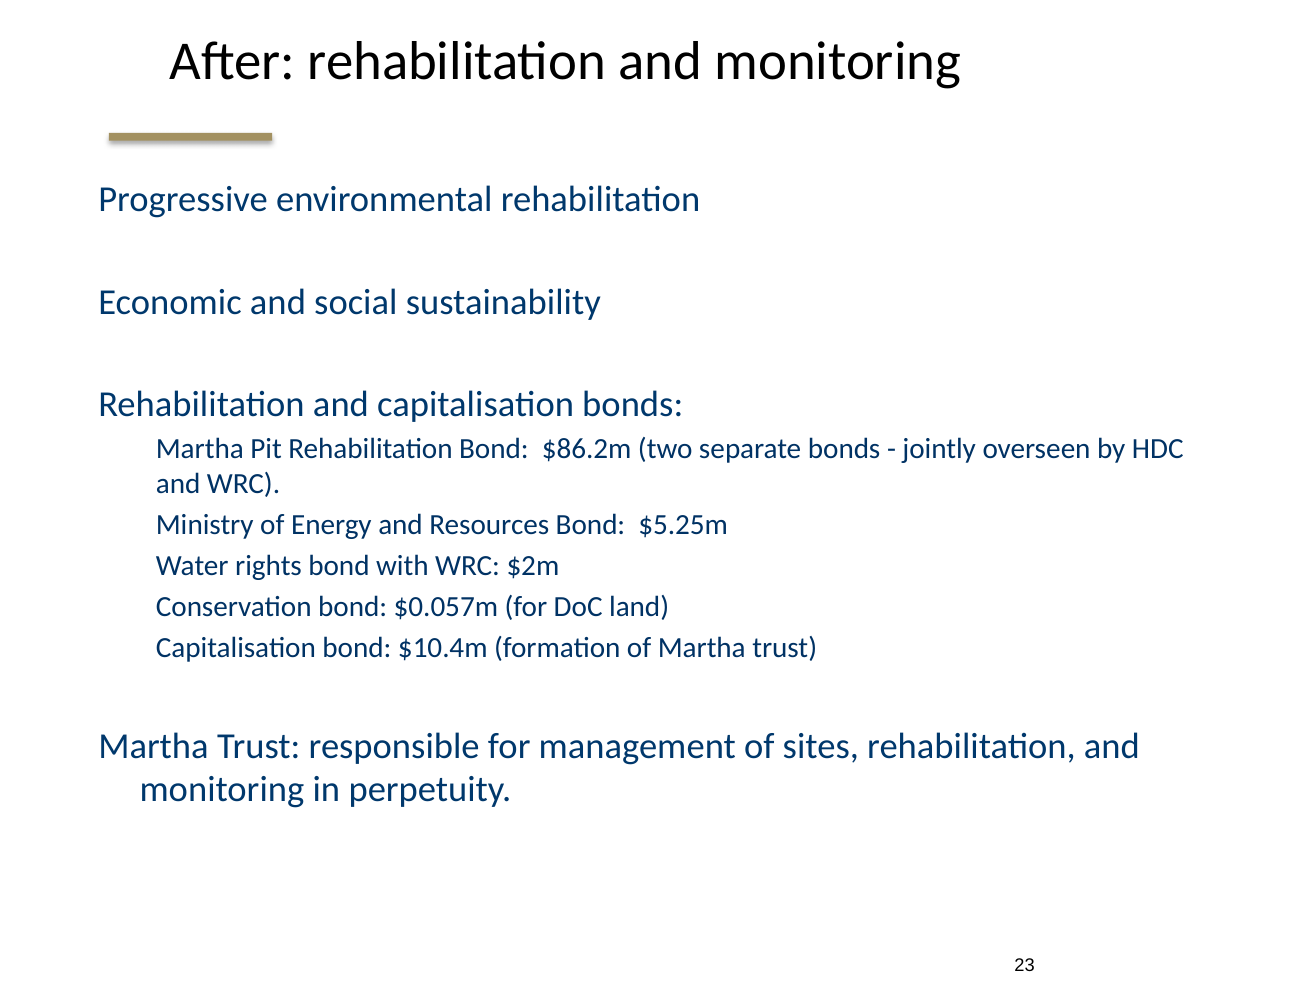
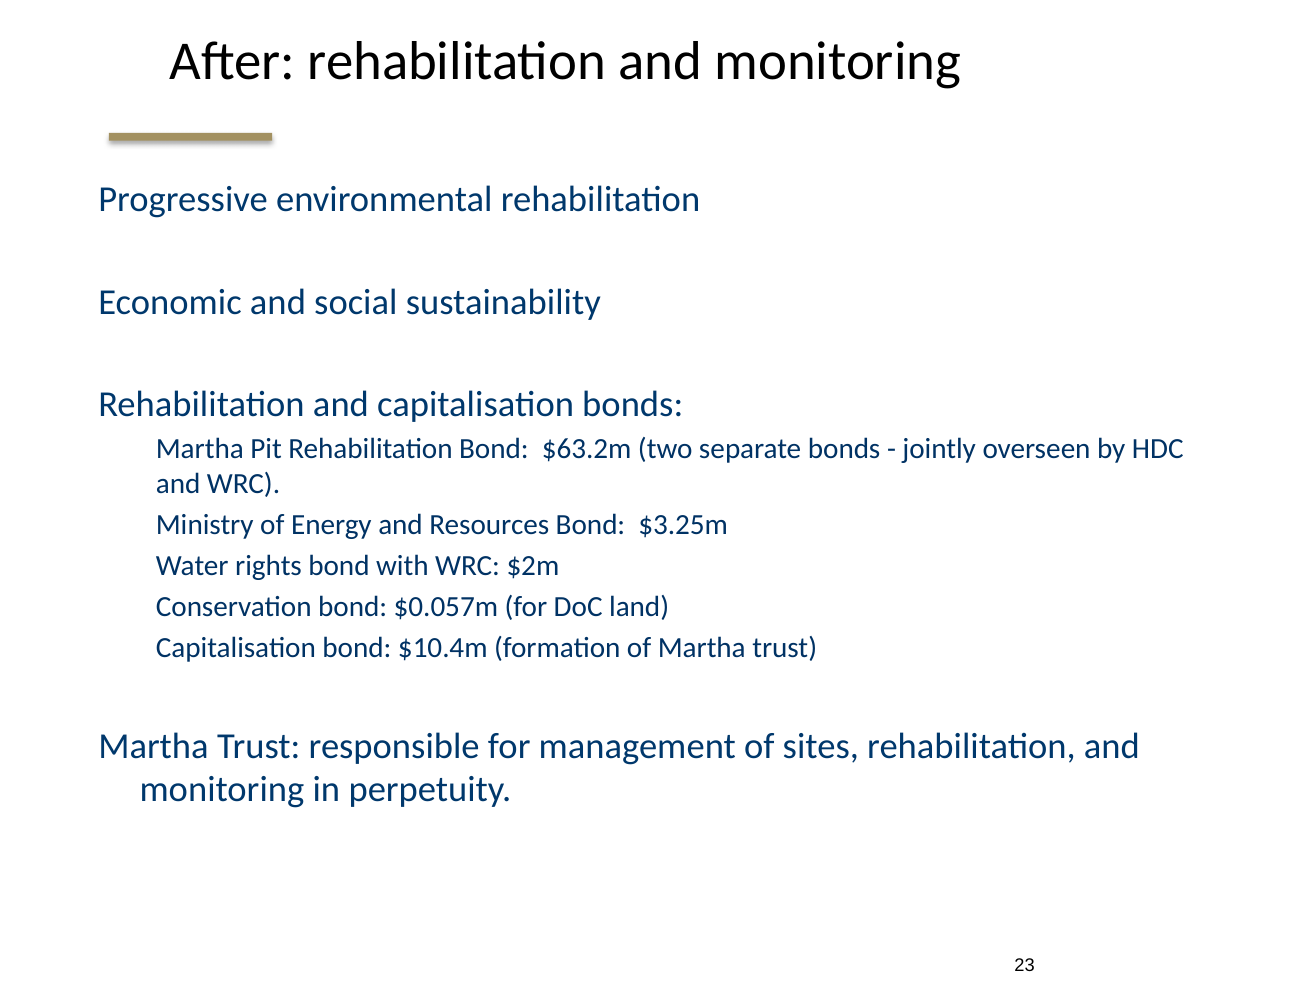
$86.2m: $86.2m -> $63.2m
$5.25m: $5.25m -> $3.25m
